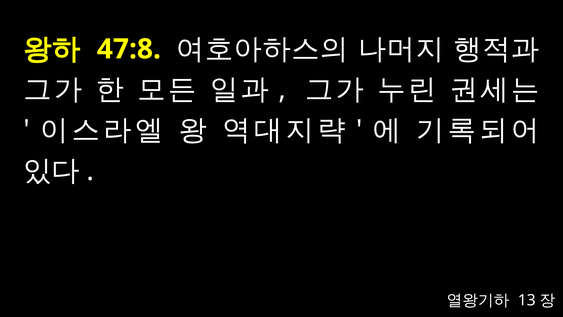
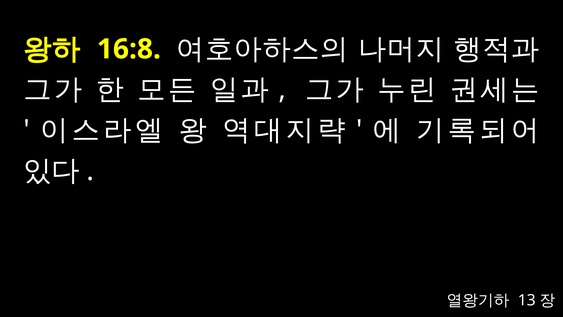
47:8: 47:8 -> 16:8
